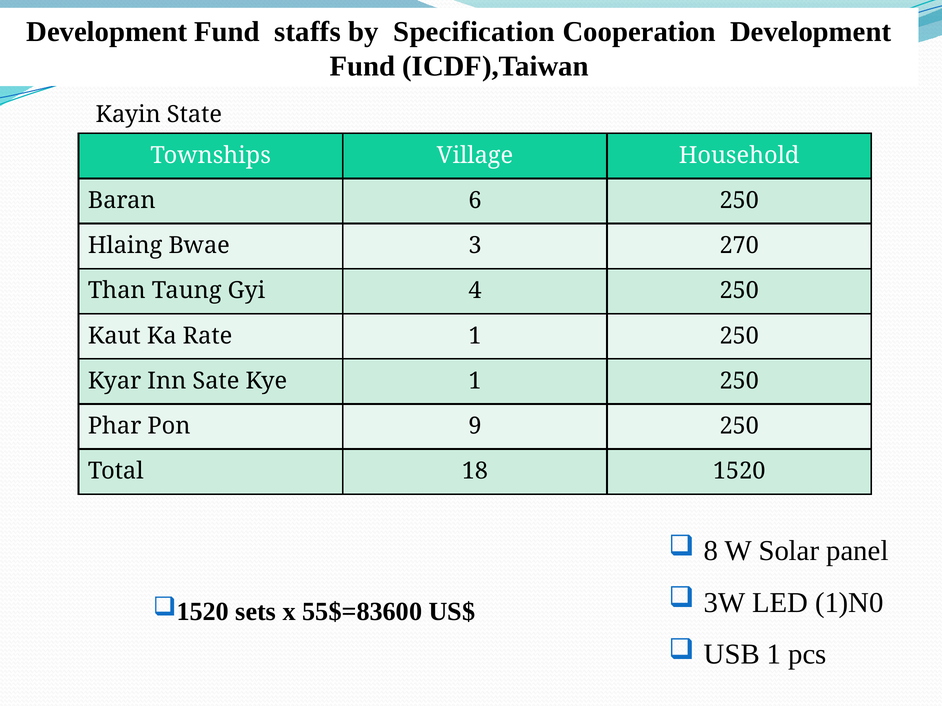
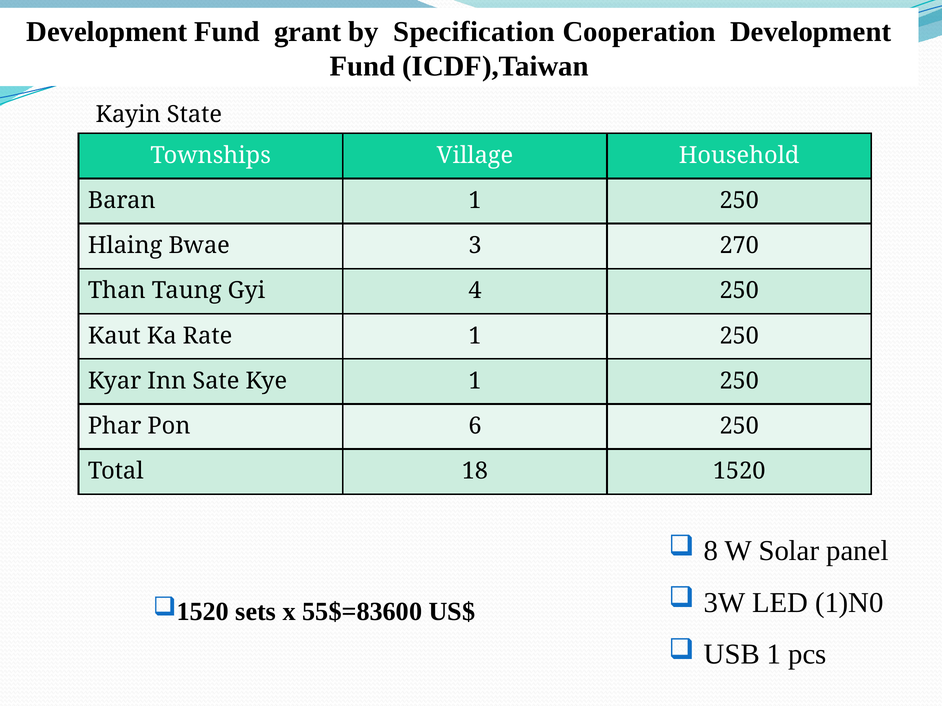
staffs: staffs -> grant
Baran 6: 6 -> 1
9: 9 -> 6
